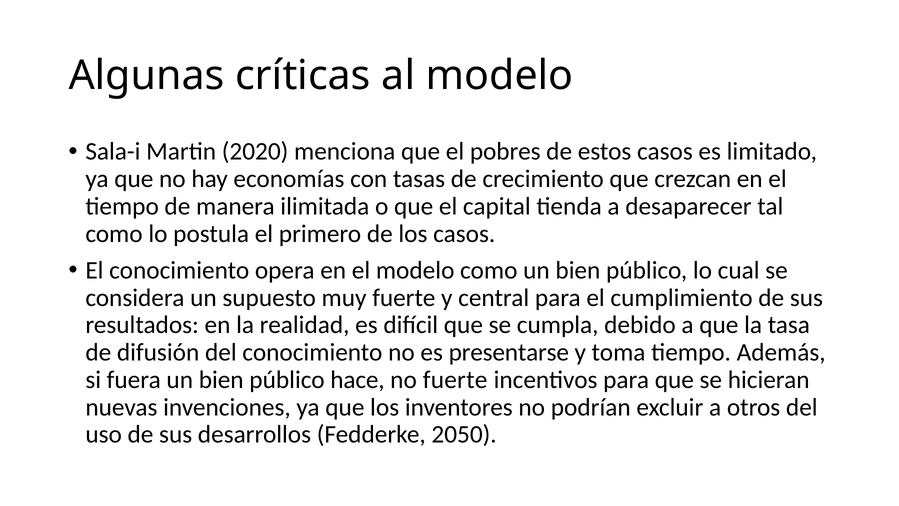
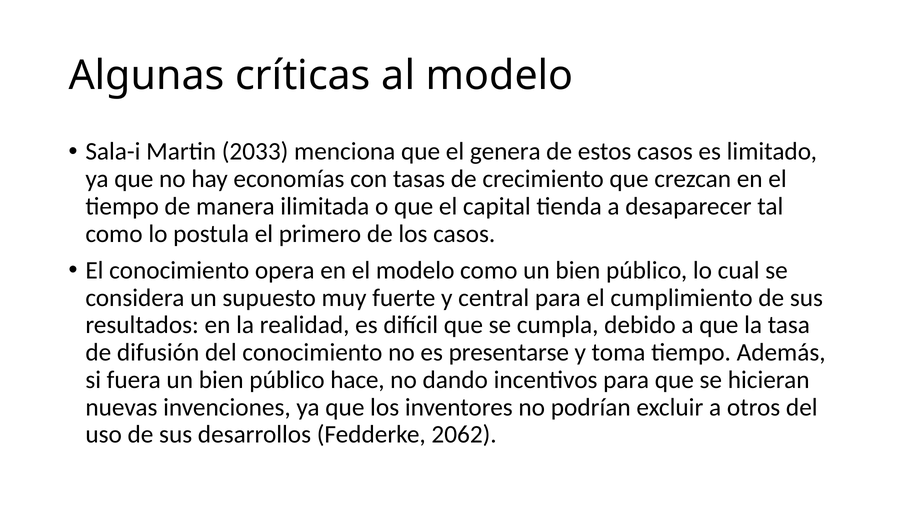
2020: 2020 -> 2033
pobres: pobres -> genera
no fuerte: fuerte -> dando
2050: 2050 -> 2062
